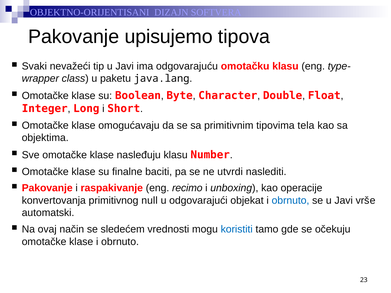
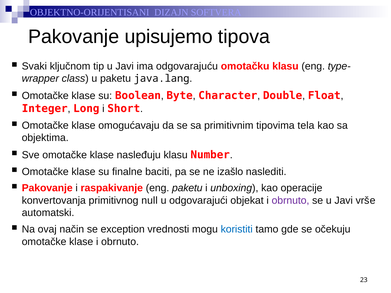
nevažeći: nevažeći -> ključnom
utvrdi: utvrdi -> izašlo
eng recimo: recimo -> paketu
obrnuto at (290, 201) colour: blue -> purple
sledećem: sledećem -> exception
